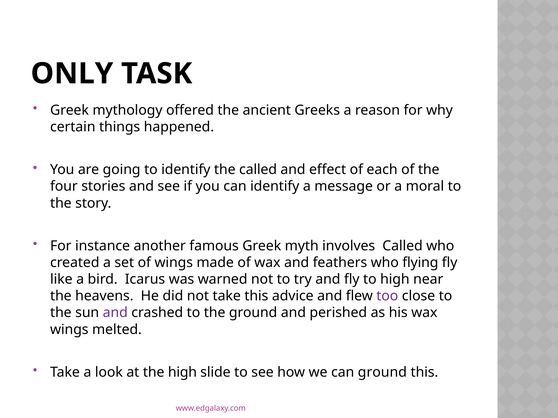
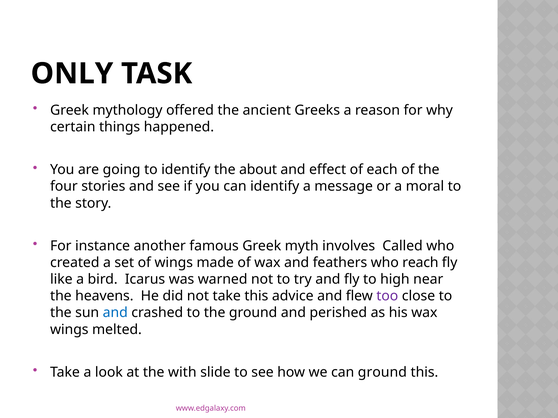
the called: called -> about
flying: flying -> reach
and at (115, 313) colour: purple -> blue
the high: high -> with
